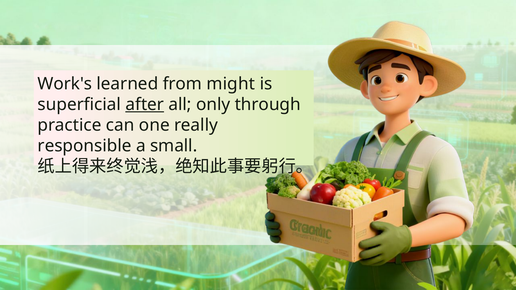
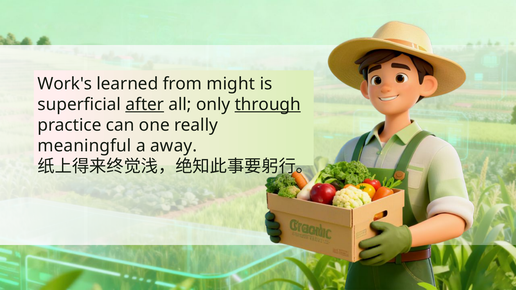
through underline: none -> present
responsible: responsible -> meaningful
small: small -> away
